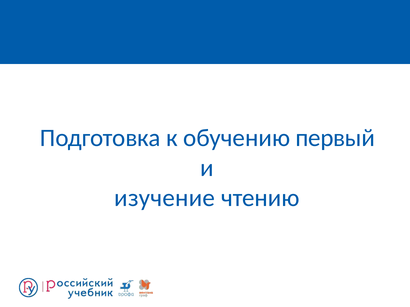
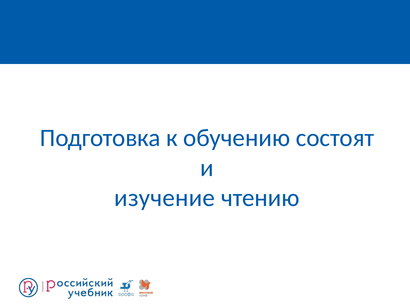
первый: первый -> состоят
